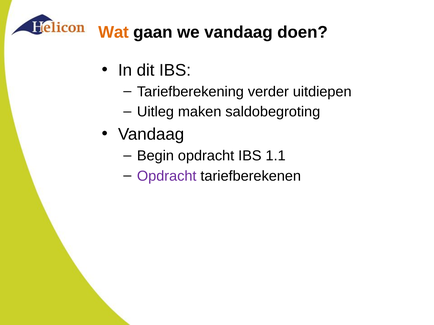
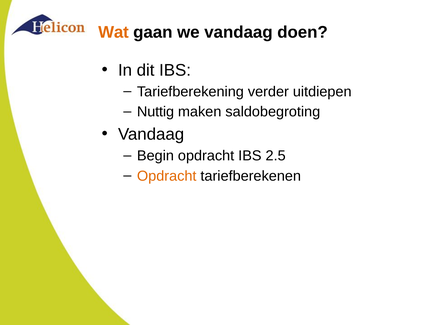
Uitleg: Uitleg -> Nuttig
1.1: 1.1 -> 2.5
Opdracht at (167, 176) colour: purple -> orange
